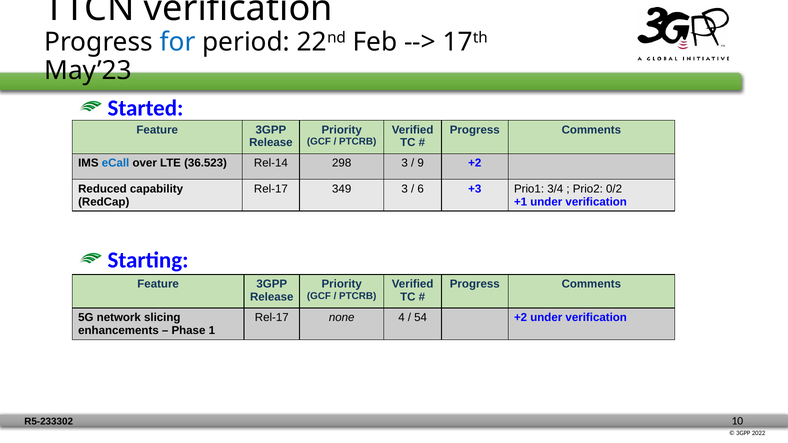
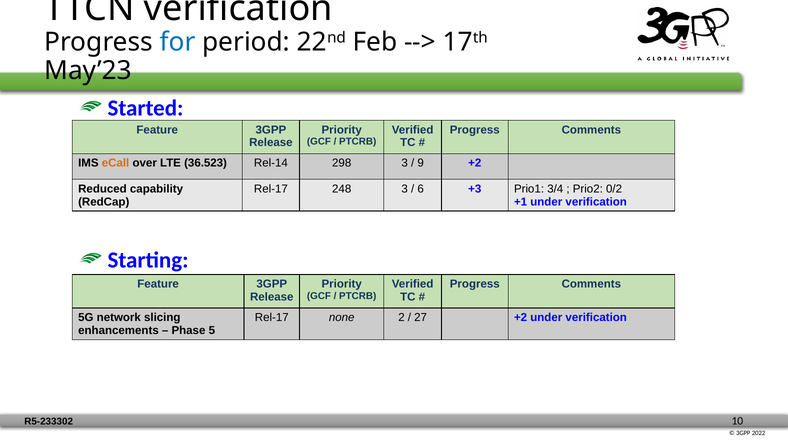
eCall colour: blue -> orange
349: 349 -> 248
4: 4 -> 2
54: 54 -> 27
1: 1 -> 5
